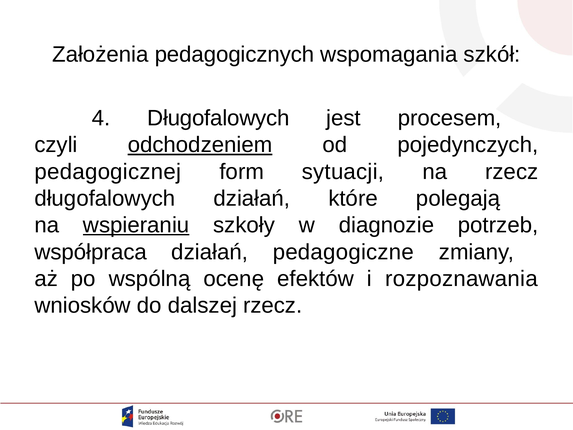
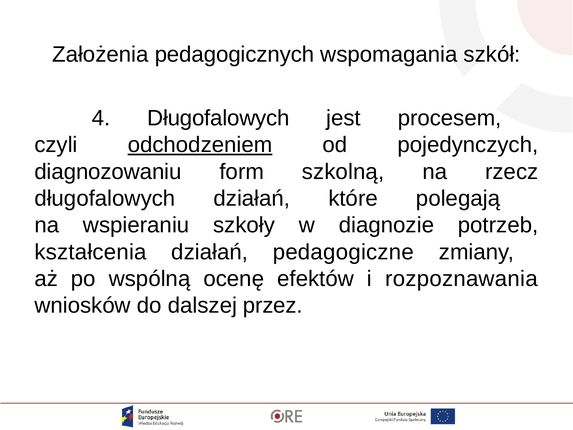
pedagogicznej: pedagogicznej -> diagnozowaniu
sytuacji: sytuacji -> szkolną
wspieraniu underline: present -> none
współpraca: współpraca -> kształcenia
dalszej rzecz: rzecz -> przez
